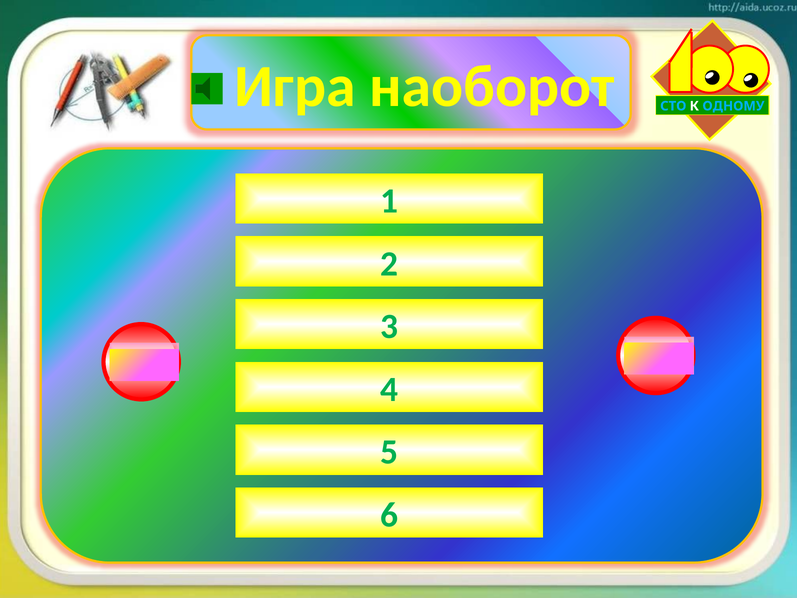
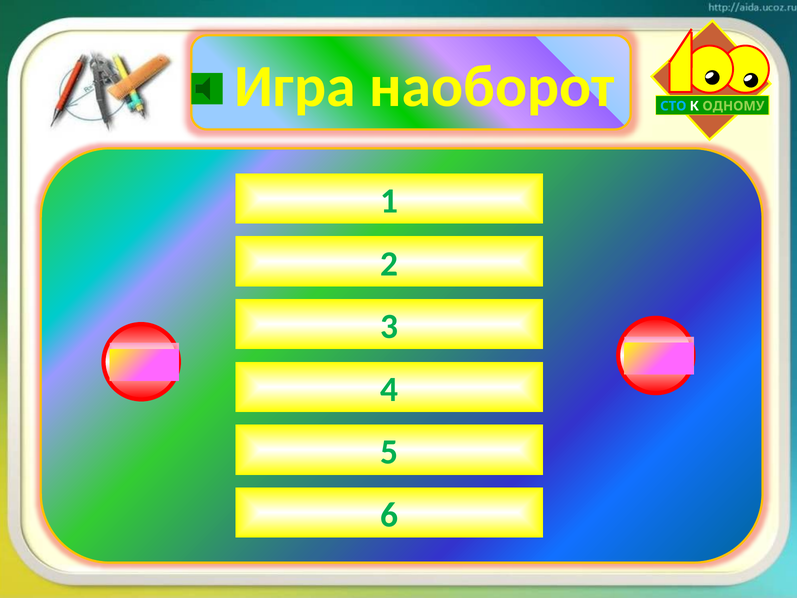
ОДНОМУ colour: light blue -> light green
